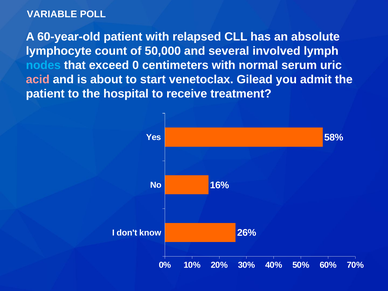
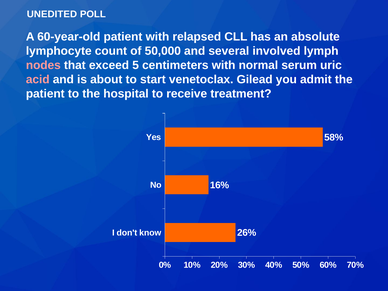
VARIABLE: VARIABLE -> UNEDITED
nodes colour: light blue -> pink
0: 0 -> 5
